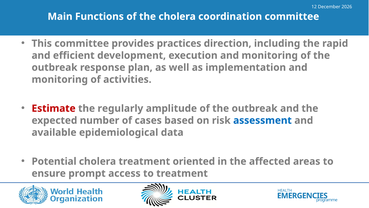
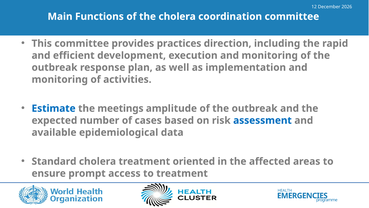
Estimate colour: red -> blue
regularly: regularly -> meetings
Potential: Potential -> Standard
